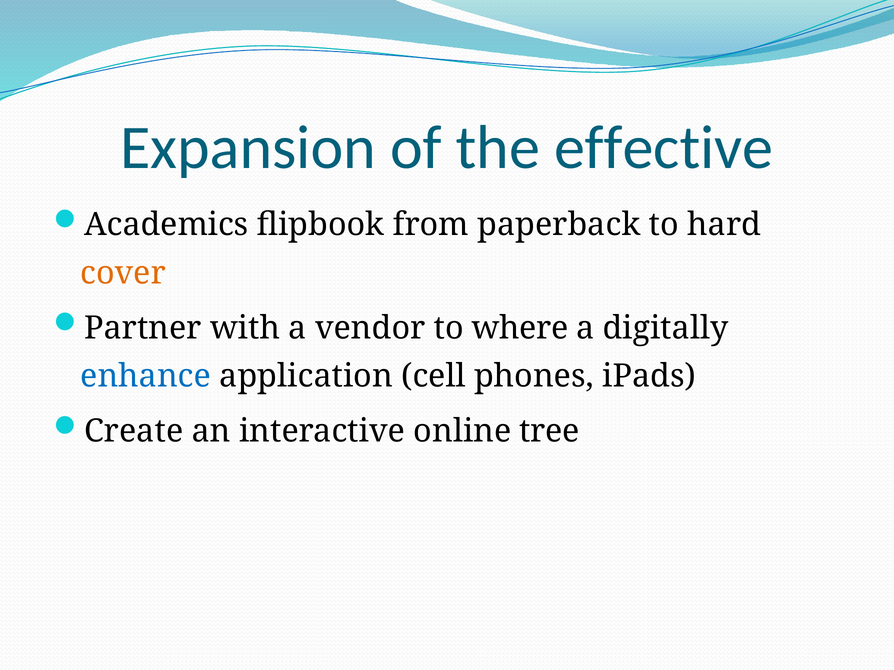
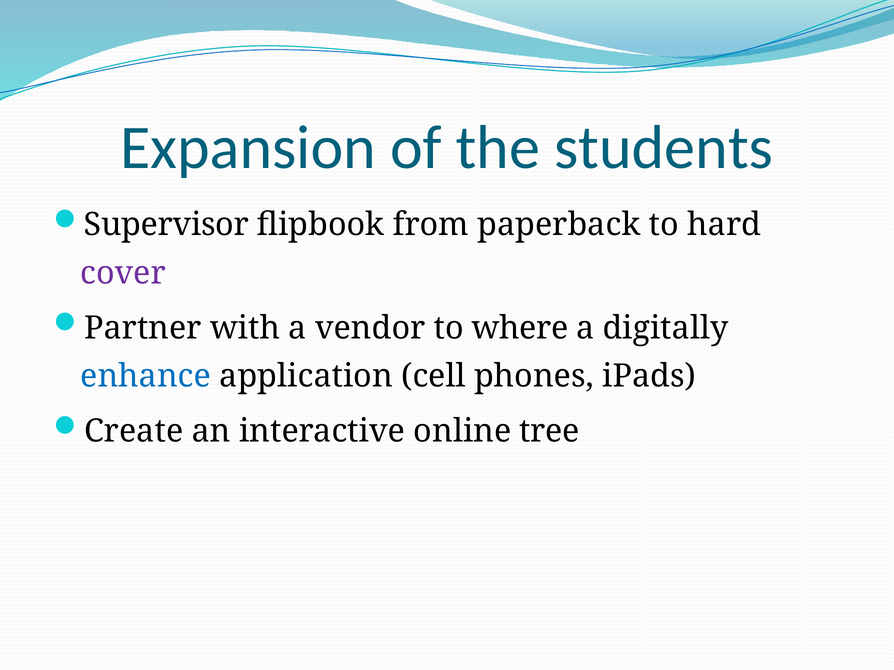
effective: effective -> students
Academics: Academics -> Supervisor
cover colour: orange -> purple
